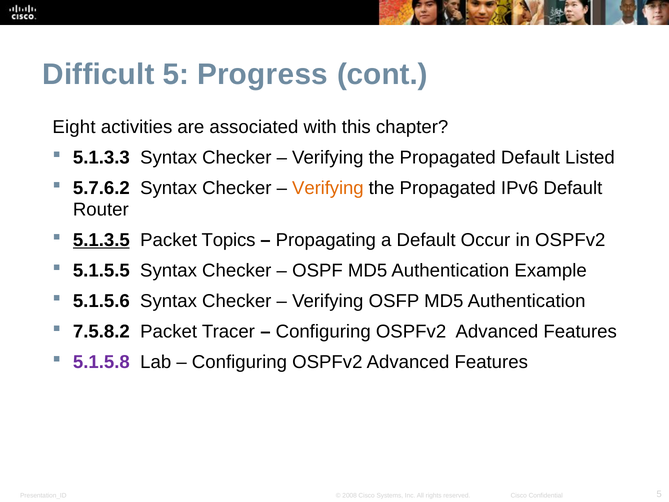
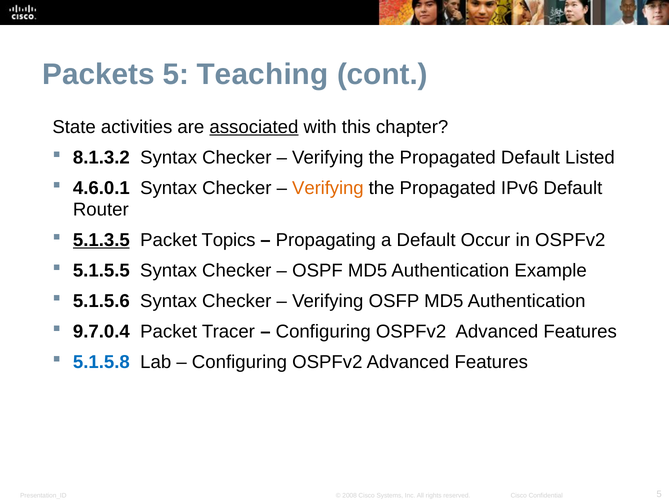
Difficult: Difficult -> Packets
Progress: Progress -> Teaching
Eight: Eight -> State
associated underline: none -> present
5.1.3.3: 5.1.3.3 -> 8.1.3.2
5.7.6.2: 5.7.6.2 -> 4.6.0.1
7.5.8.2: 7.5.8.2 -> 9.7.0.4
5.1.5.8 colour: purple -> blue
